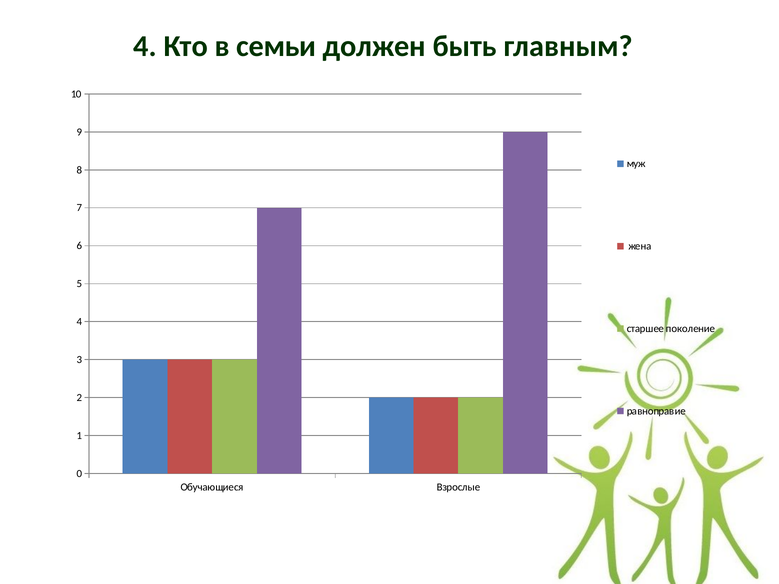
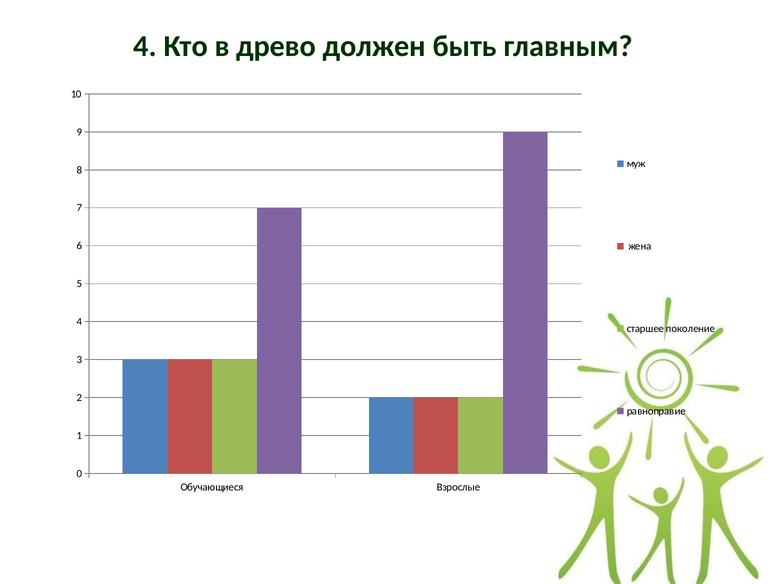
семьи: семьи -> древо
